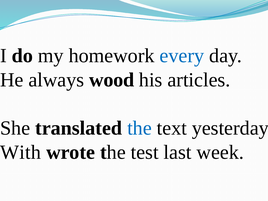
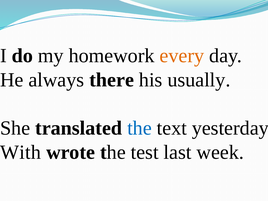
every colour: blue -> orange
wood: wood -> there
articles: articles -> usually
